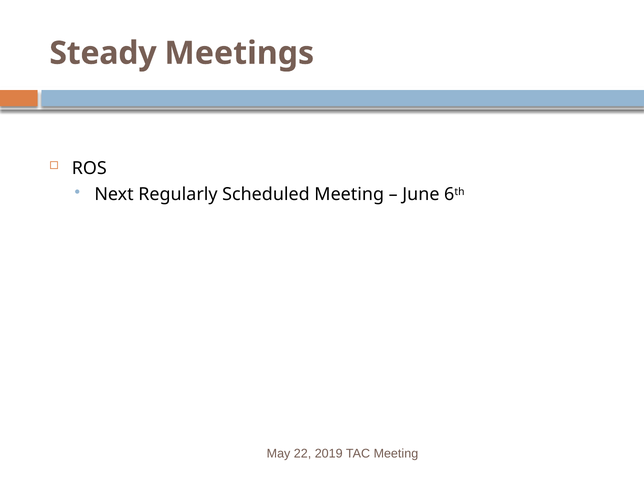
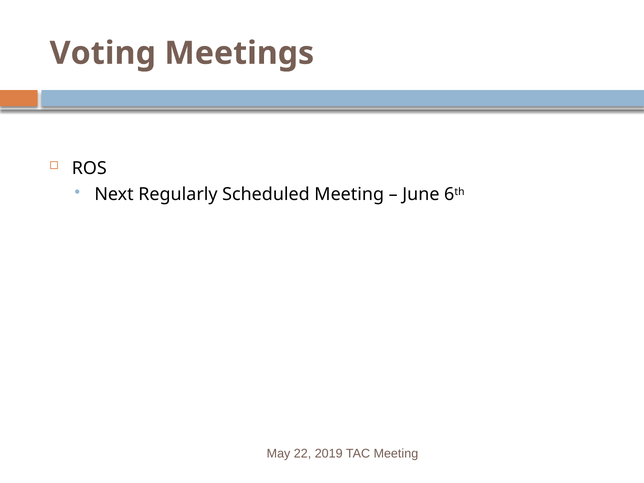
Steady: Steady -> Voting
